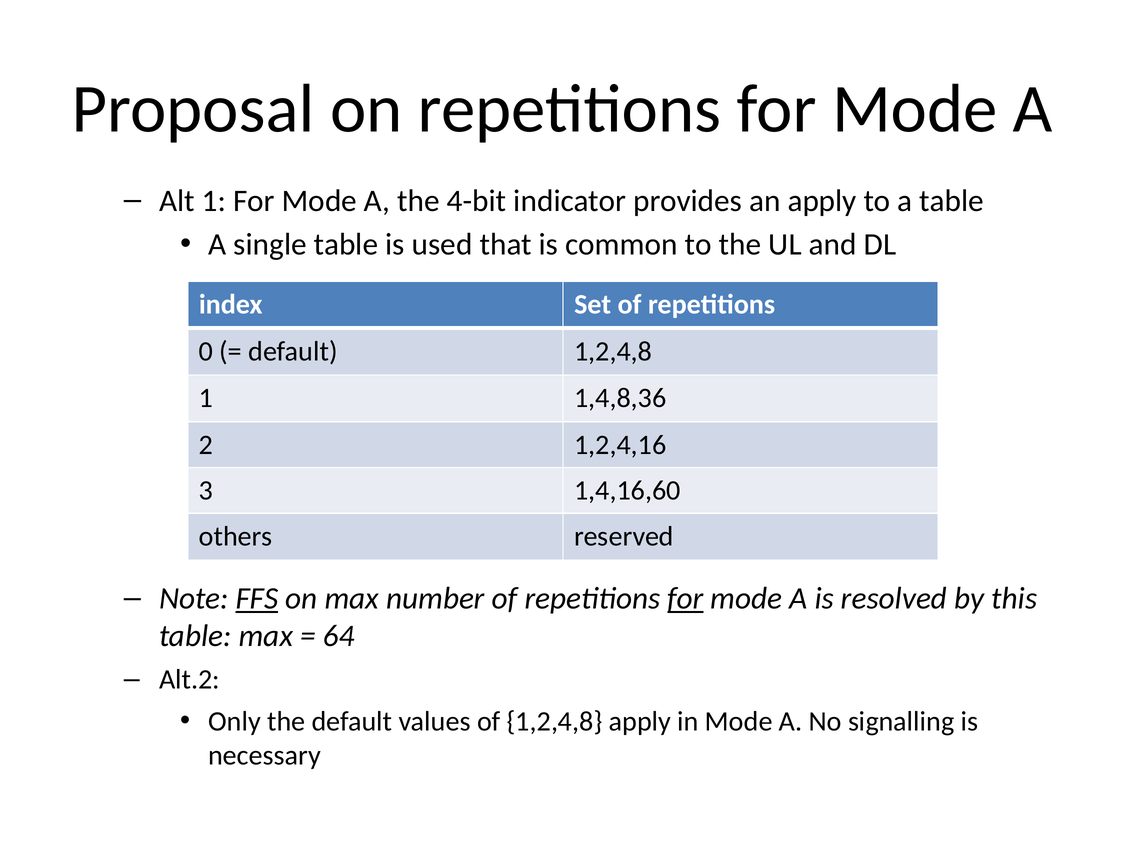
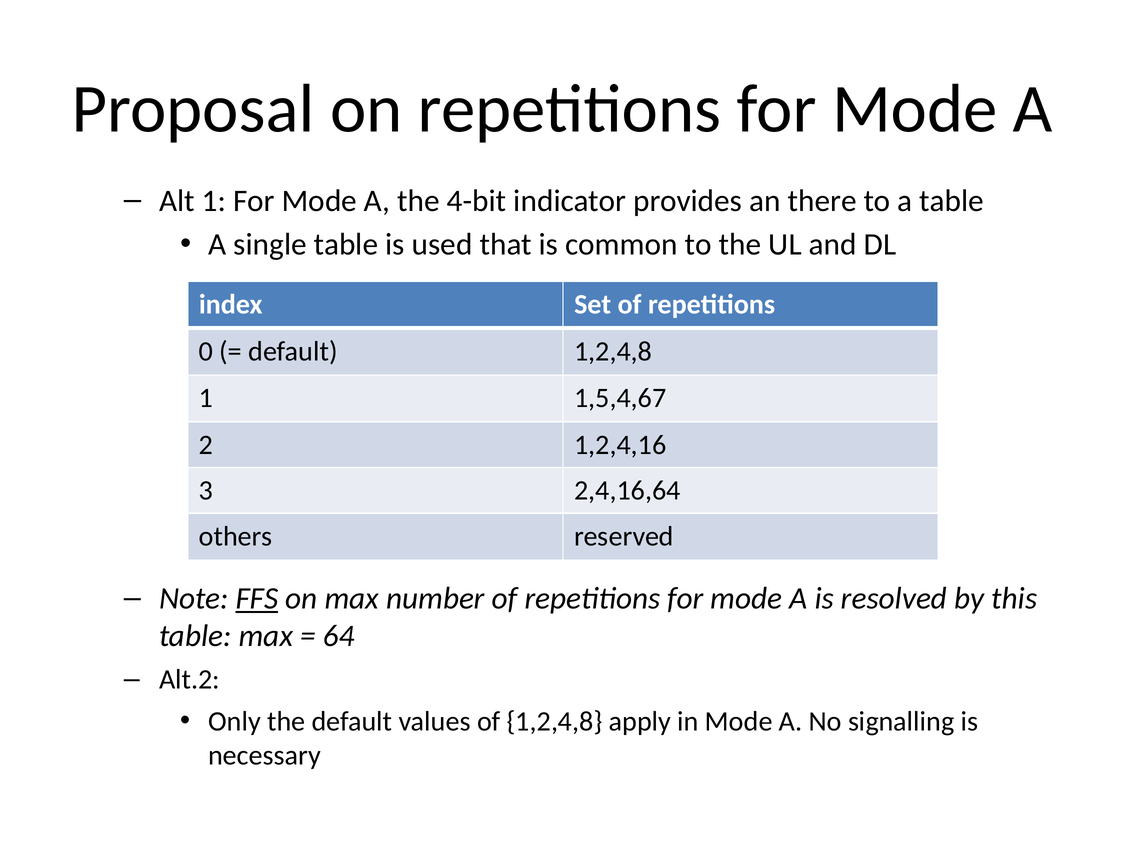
an apply: apply -> there
1,4,8,36: 1,4,8,36 -> 1,5,4,67
1,4,16,60: 1,4,16,60 -> 2,4,16,64
for at (685, 599) underline: present -> none
